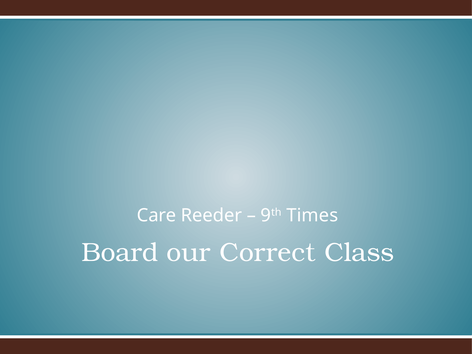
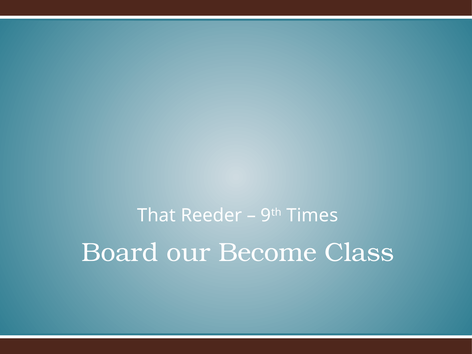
Care: Care -> That
Correct: Correct -> Become
